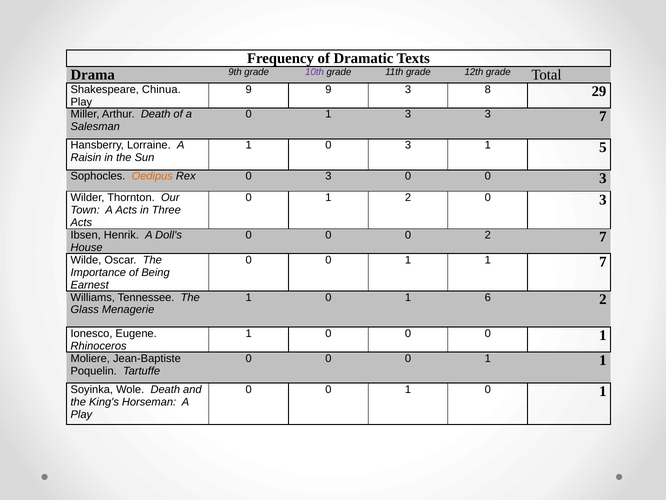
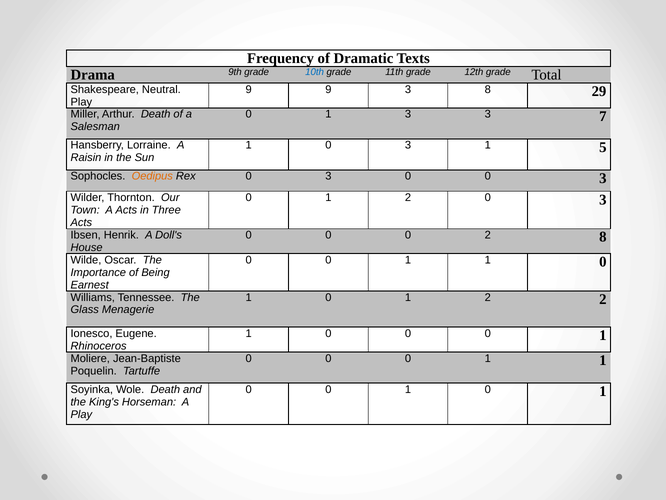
10th colour: purple -> blue
Chinua: Chinua -> Neutral
2 7: 7 -> 8
1 1 7: 7 -> 0
1 0 1 6: 6 -> 2
